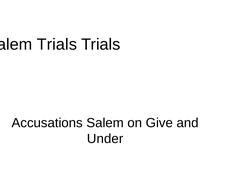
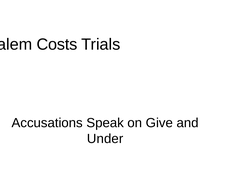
Trials at (57, 44): Trials -> Costs
Accusations Salem: Salem -> Speak
